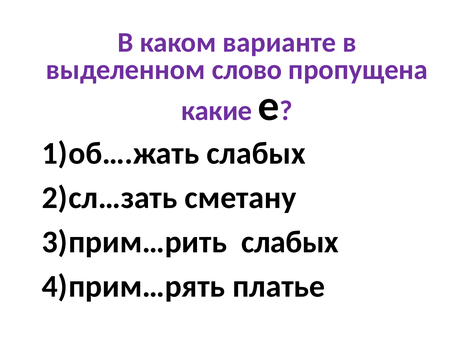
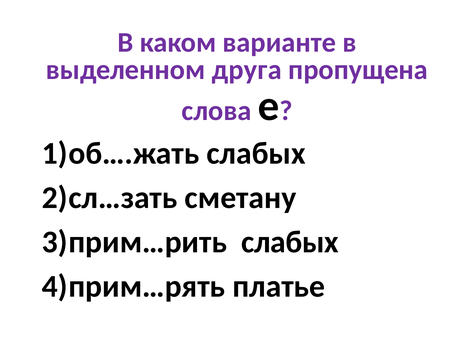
слово: слово -> друга
какие: какие -> слова
